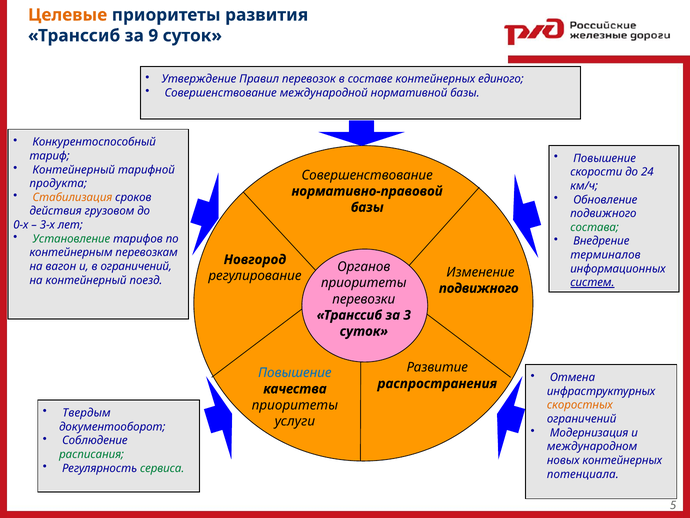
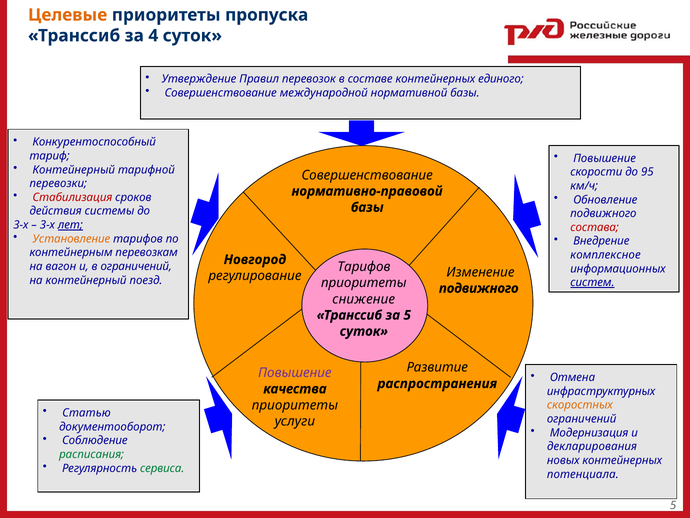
развития: развития -> пропуска
9: 9 -> 4
24: 24 -> 95
продукта: продукта -> перевозки
Стабилизация colour: orange -> red
грузовом: грузовом -> системы
0-х at (21, 225): 0-х -> 3-х
лет underline: none -> present
состава colour: green -> red
Установление colour: green -> orange
терминалов: терминалов -> комплексное
Органов at (364, 267): Органов -> Тарифов
перевозки: перевозки -> снижение
за 3: 3 -> 5
Повышение at (295, 372) colour: blue -> purple
Твердым: Твердым -> Статью
международном: международном -> декларирования
